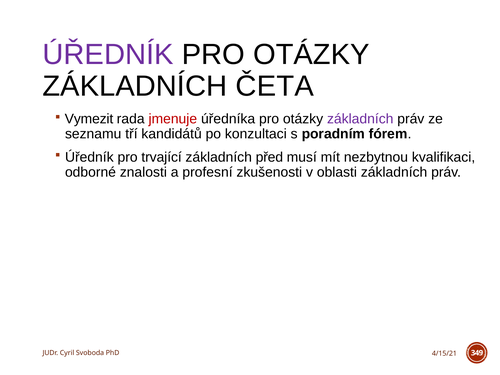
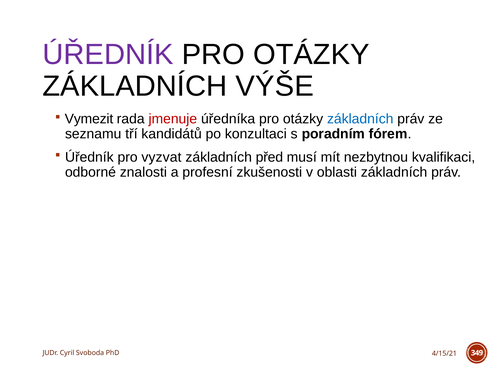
ČETA: ČETA -> VÝŠE
základních at (360, 119) colour: purple -> blue
trvající: trvající -> vyzvat
